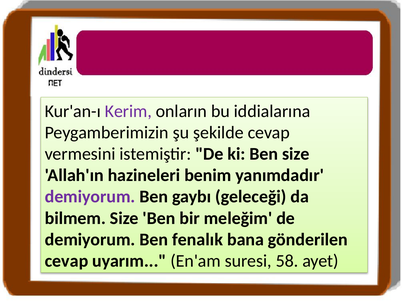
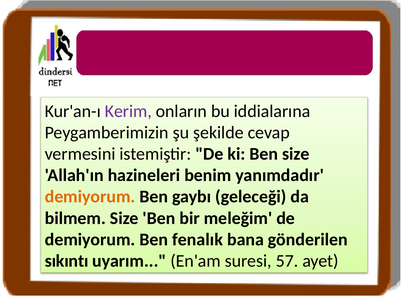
demiyorum at (90, 197) colour: purple -> orange
cevap at (67, 261): cevap -> sıkıntı
58: 58 -> 57
